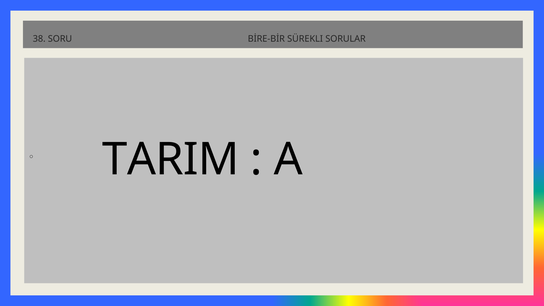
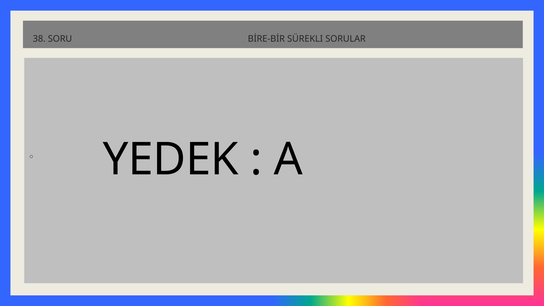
TARIM: TARIM -> YEDEK
